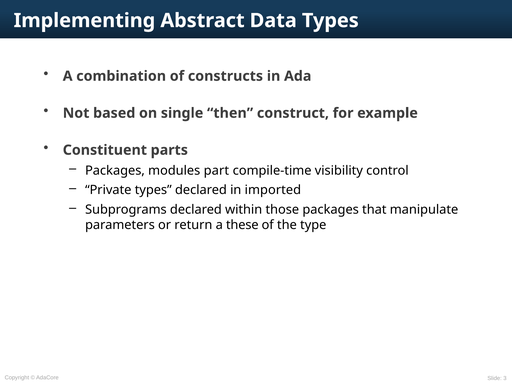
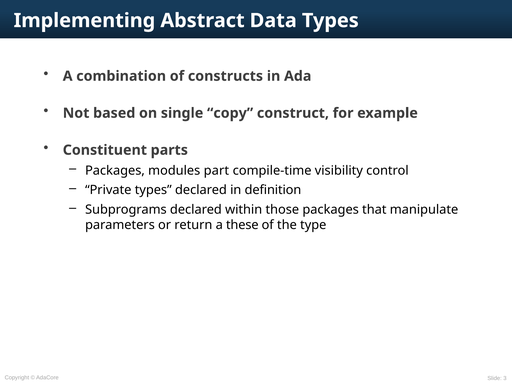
then: then -> copy
imported: imported -> definition
